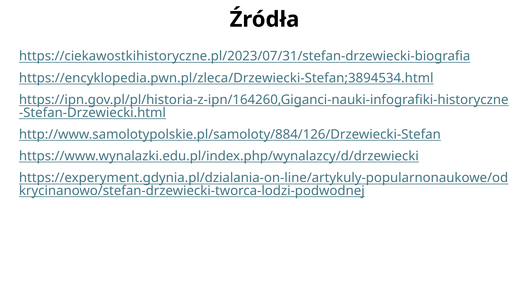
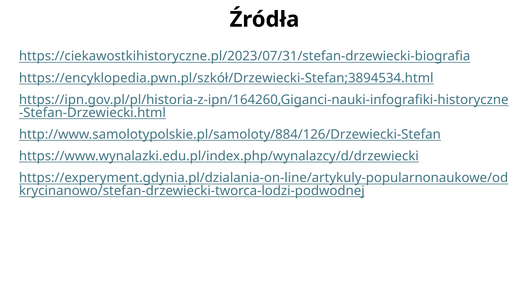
https://encyklopedia.pwn.pl/zleca/Drzewiecki-Stefan;3894534.html: https://encyklopedia.pwn.pl/zleca/Drzewiecki-Stefan;3894534.html -> https://encyklopedia.pwn.pl/szkół/Drzewiecki-Stefan;3894534.html
